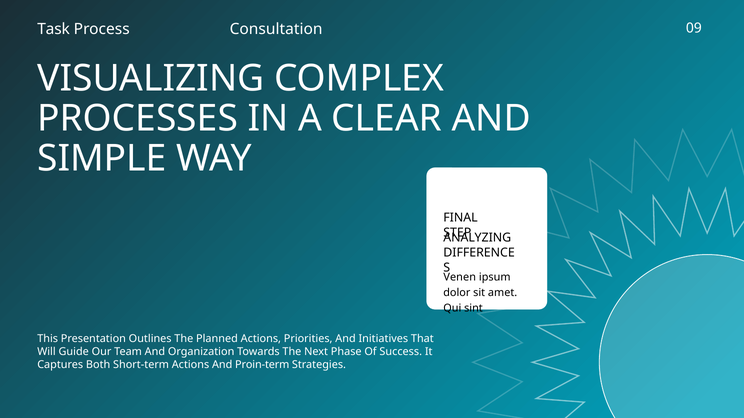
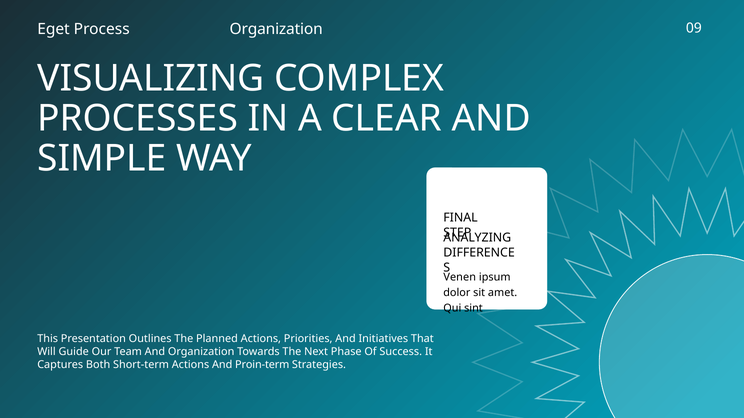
Task: Task -> Eget
Process Consultation: Consultation -> Organization
